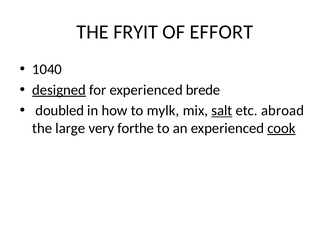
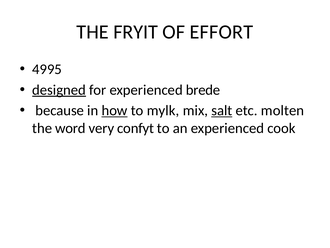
1040: 1040 -> 4995
doubled: doubled -> because
how underline: none -> present
abroad: abroad -> molten
large: large -> word
forthe: forthe -> confyt
cook underline: present -> none
